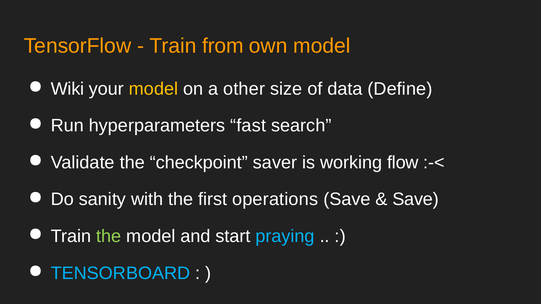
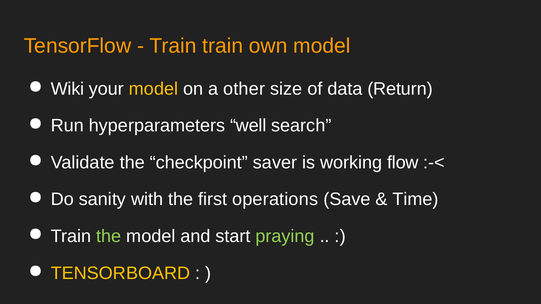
Train from: from -> train
Define: Define -> Return
fast: fast -> well
Save at (416, 200): Save -> Time
praying colour: light blue -> light green
TENSORBOARD colour: light blue -> yellow
